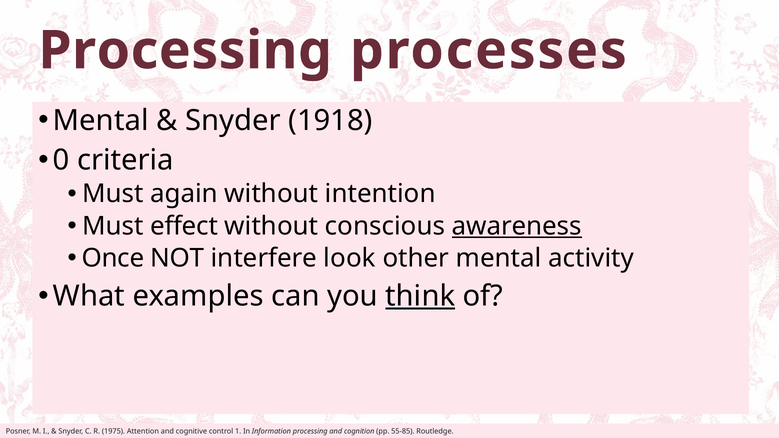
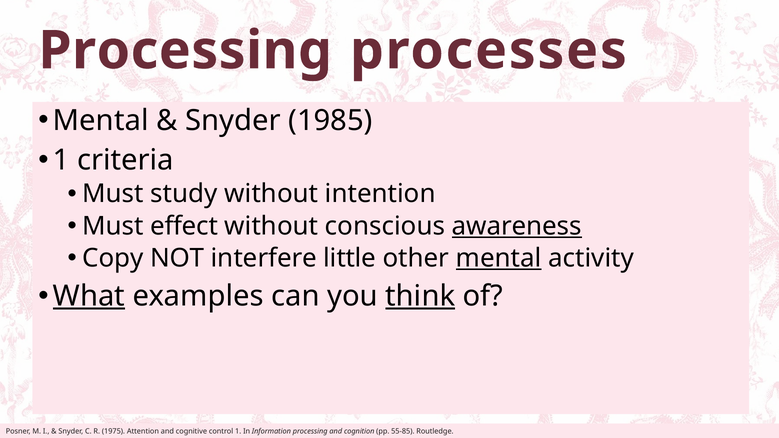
1918: 1918 -> 1985
0 at (61, 160): 0 -> 1
again: again -> study
Once: Once -> Copy
look: look -> little
mental at (499, 258) underline: none -> present
What underline: none -> present
